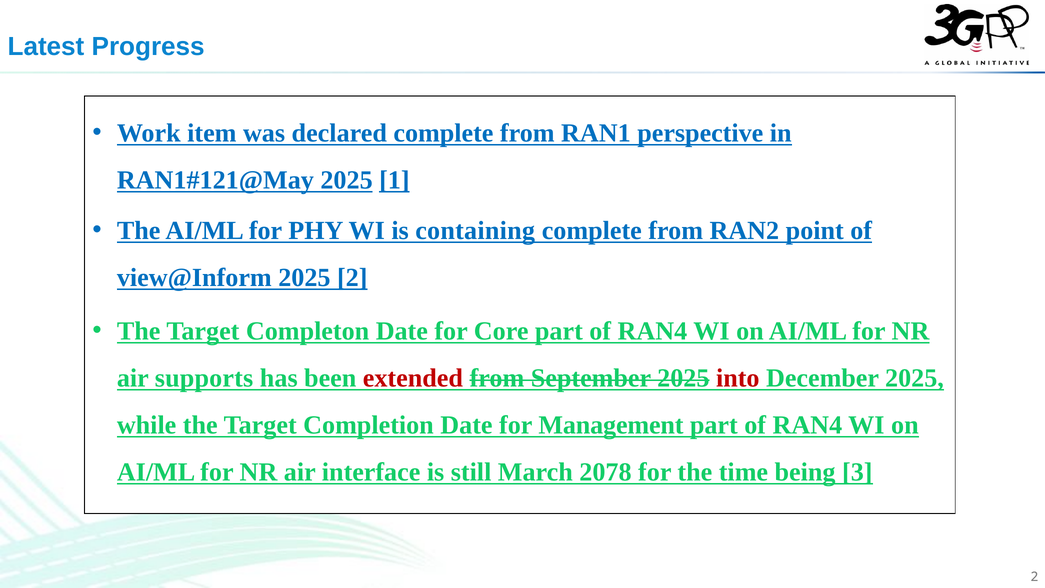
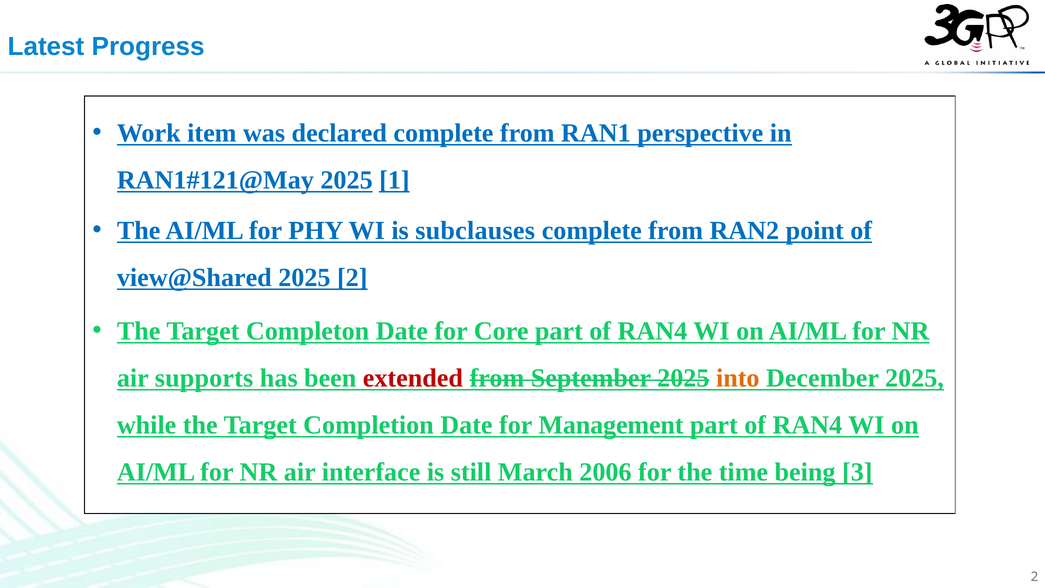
containing: containing -> subclauses
view@Inform: view@Inform -> view@Shared
into colour: red -> orange
2078: 2078 -> 2006
